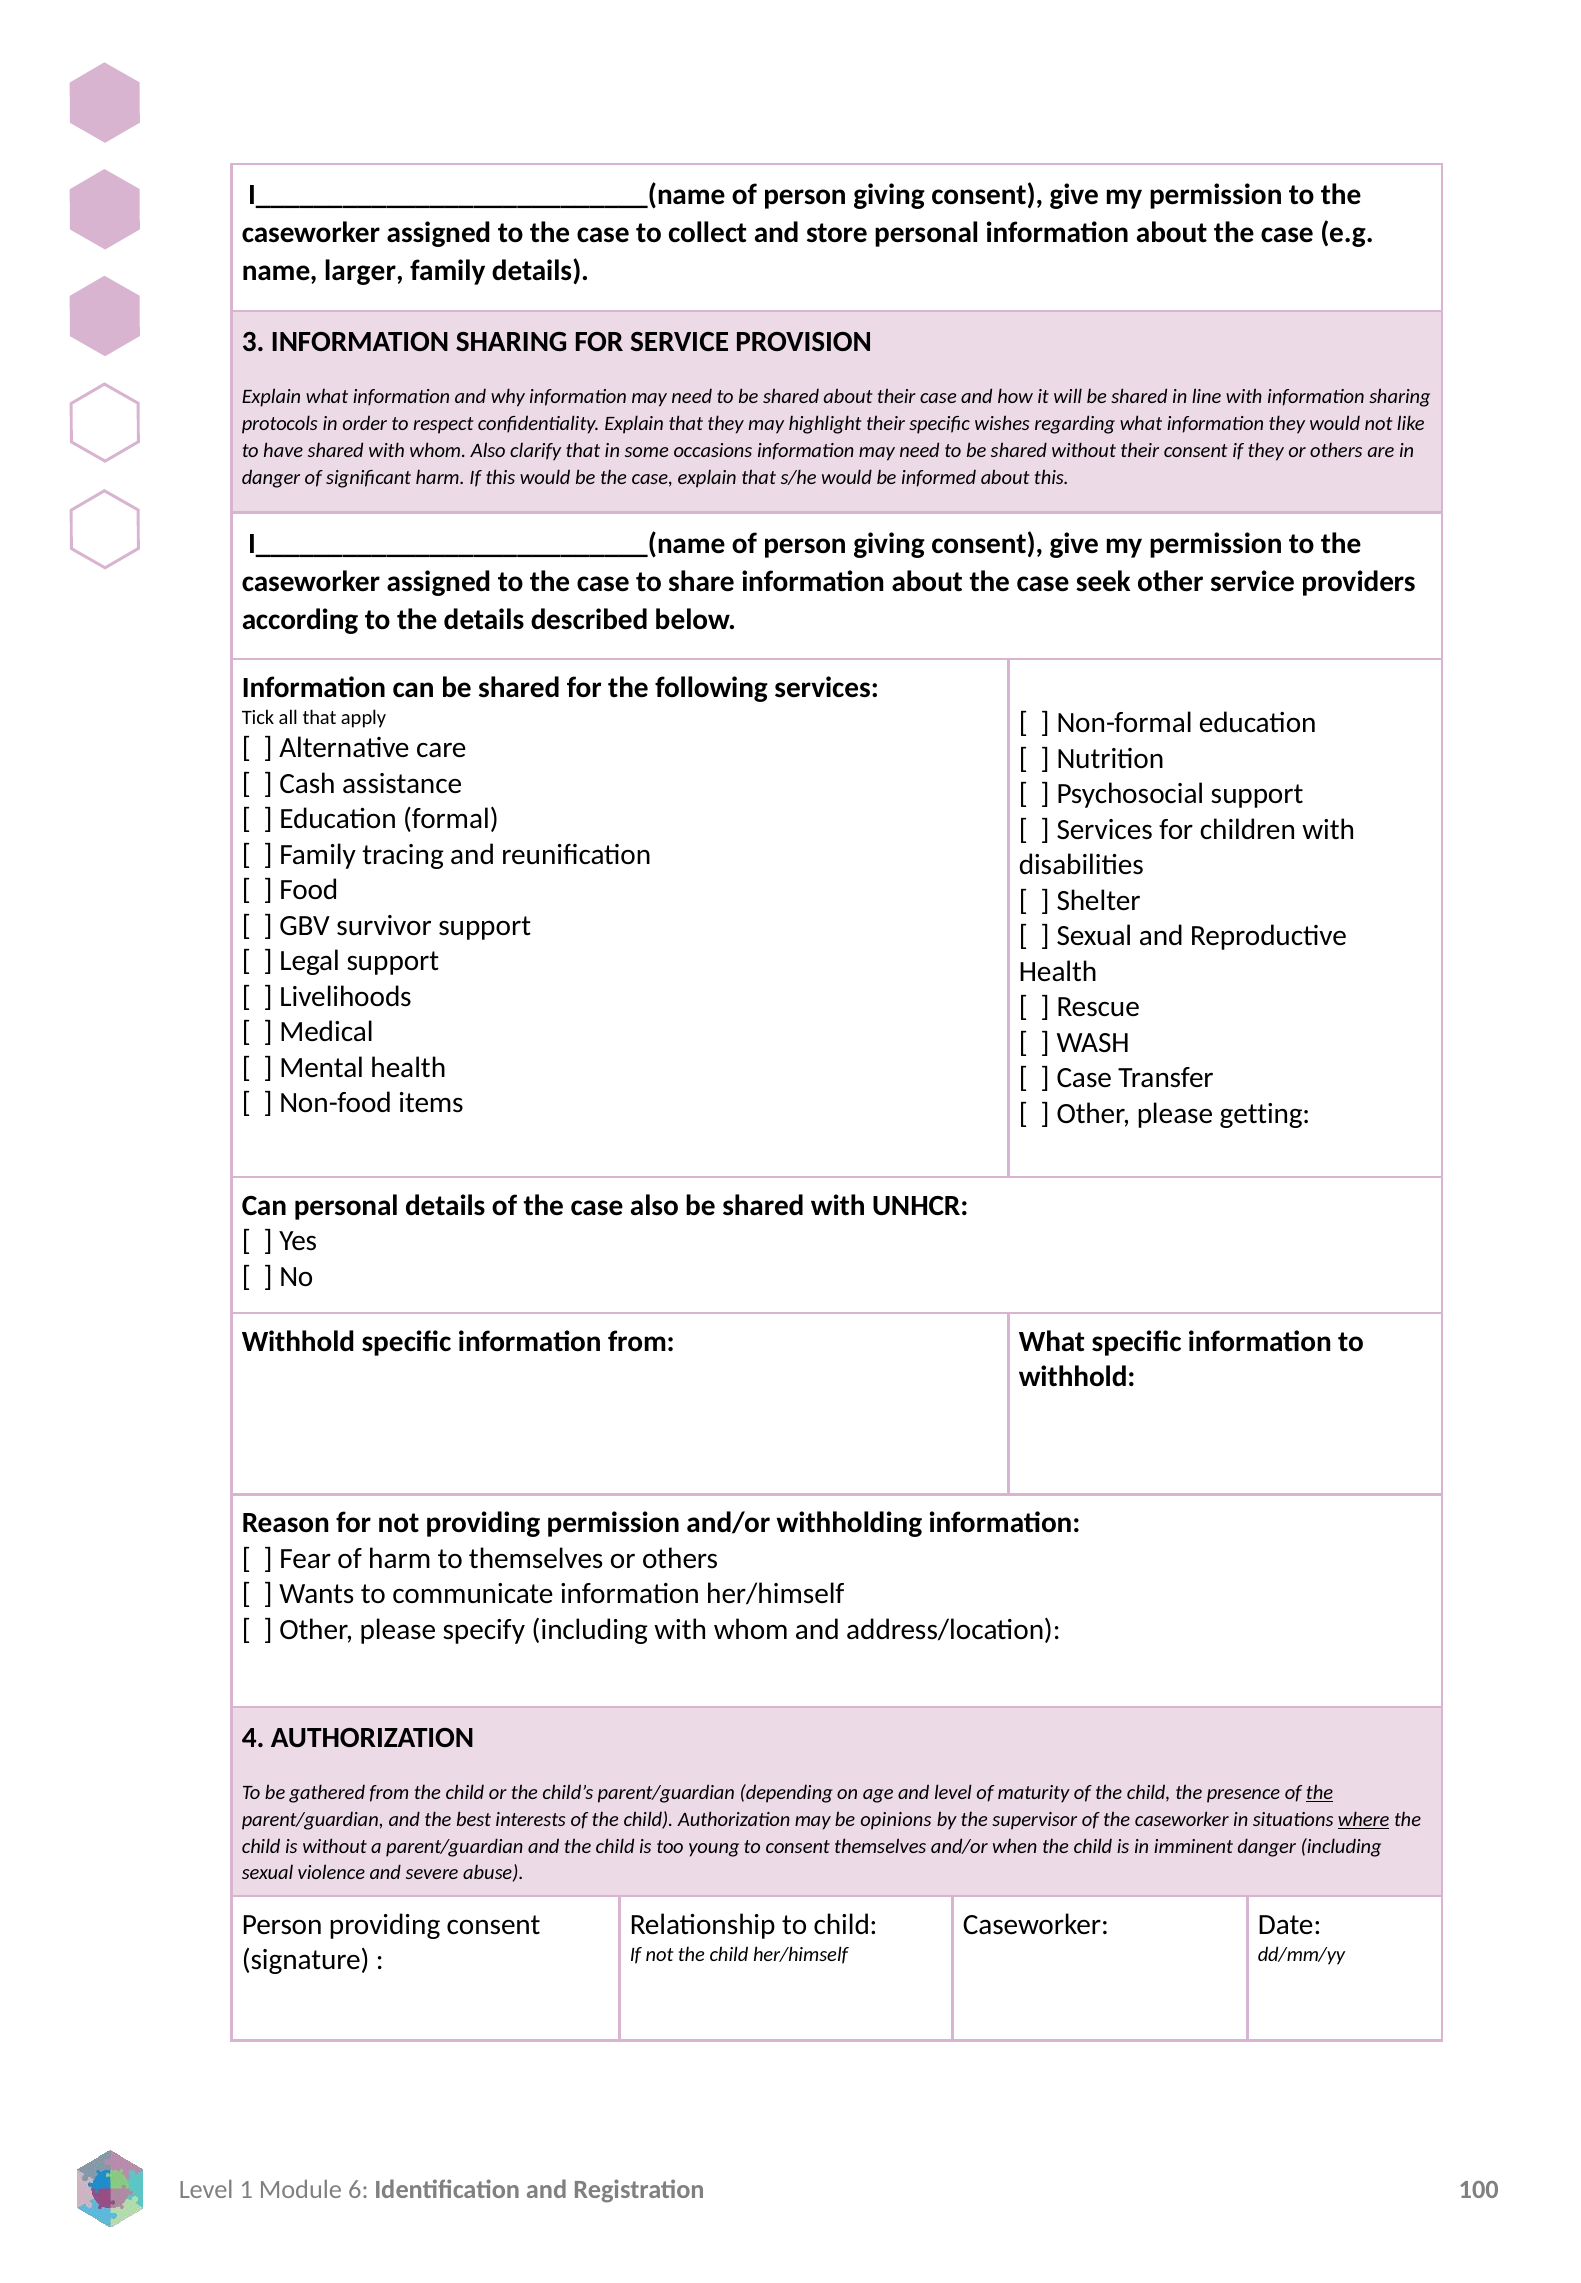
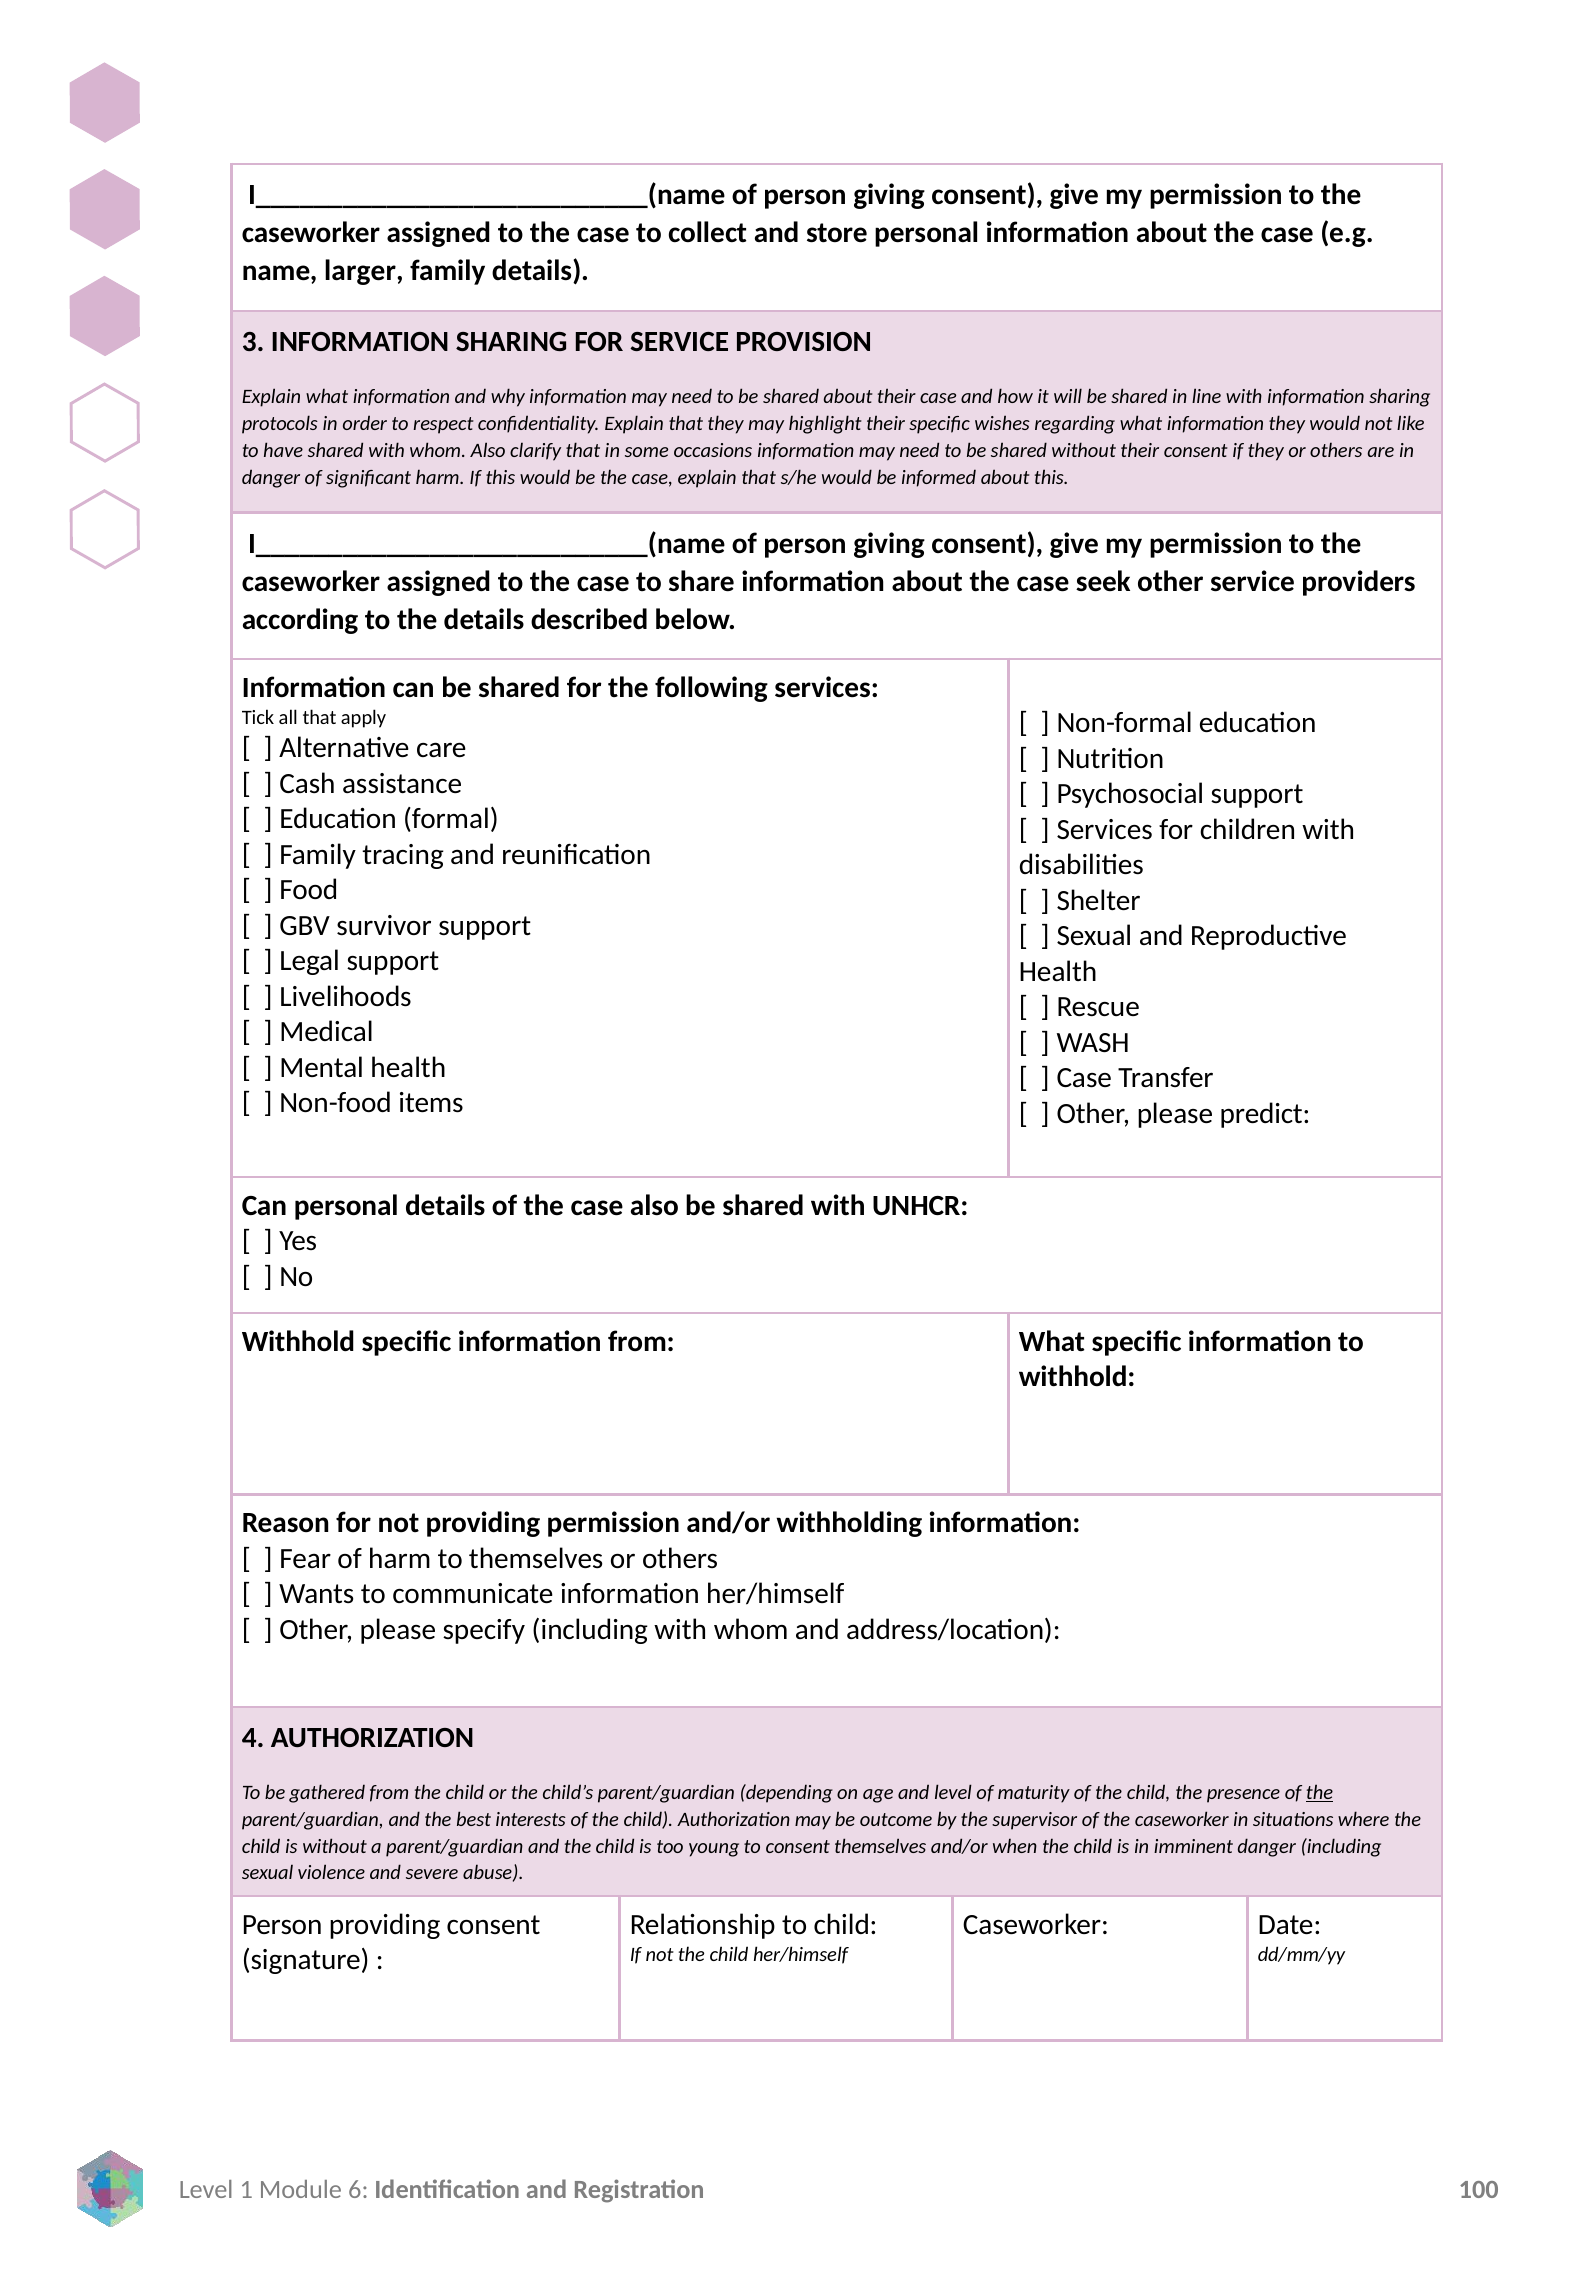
getting: getting -> predict
opinions: opinions -> outcome
where underline: present -> none
